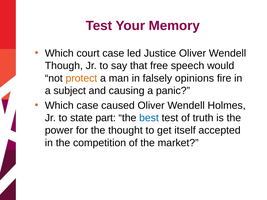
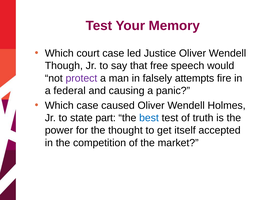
protect colour: orange -> purple
opinions: opinions -> attempts
subject: subject -> federal
